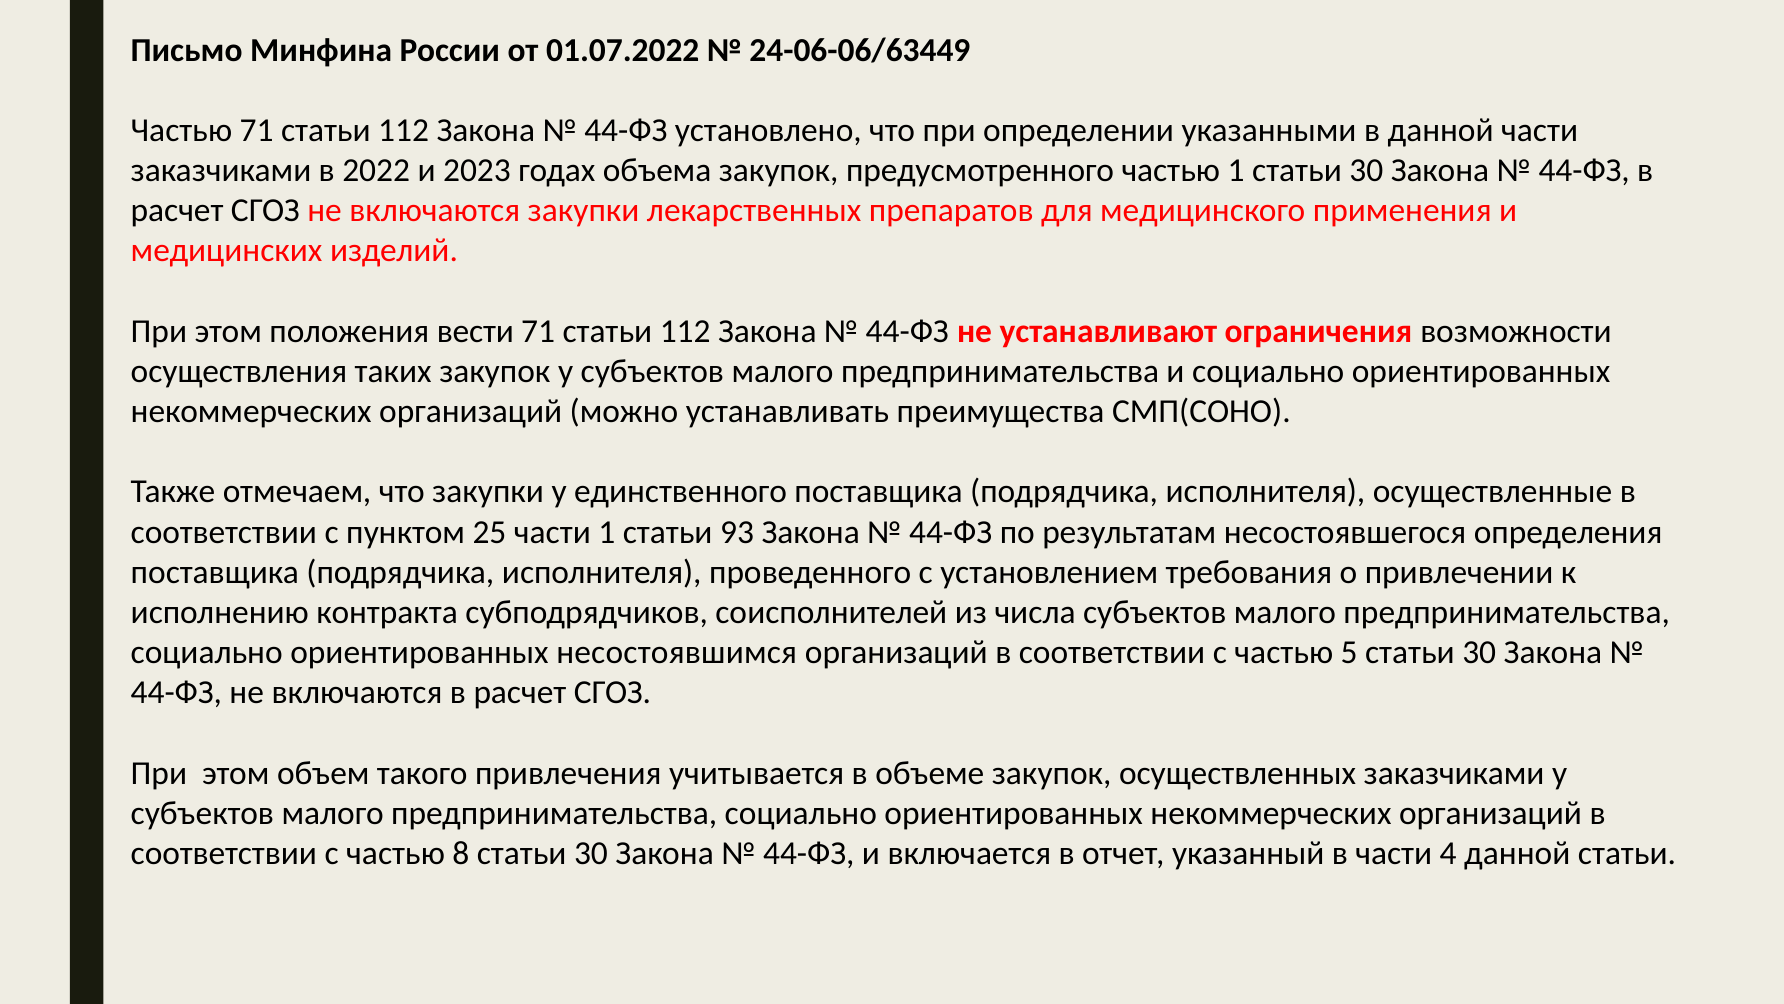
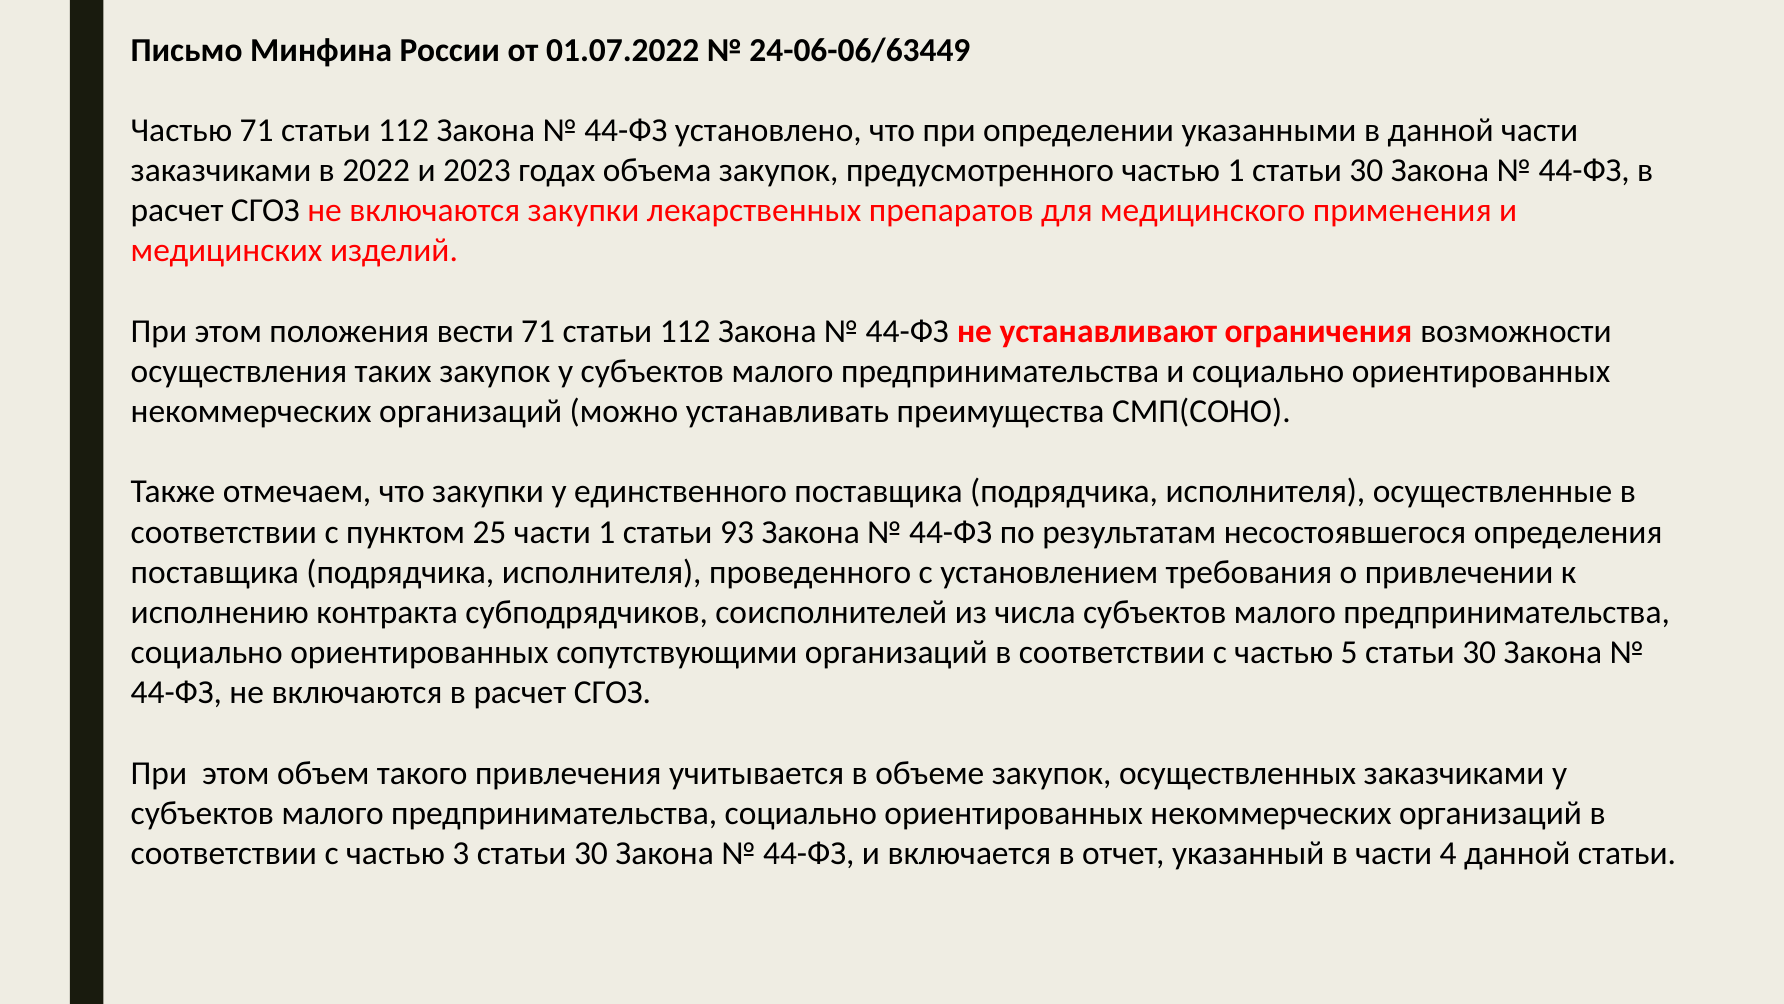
несостоявшимся: несостоявшимся -> сопутствующими
8: 8 -> 3
